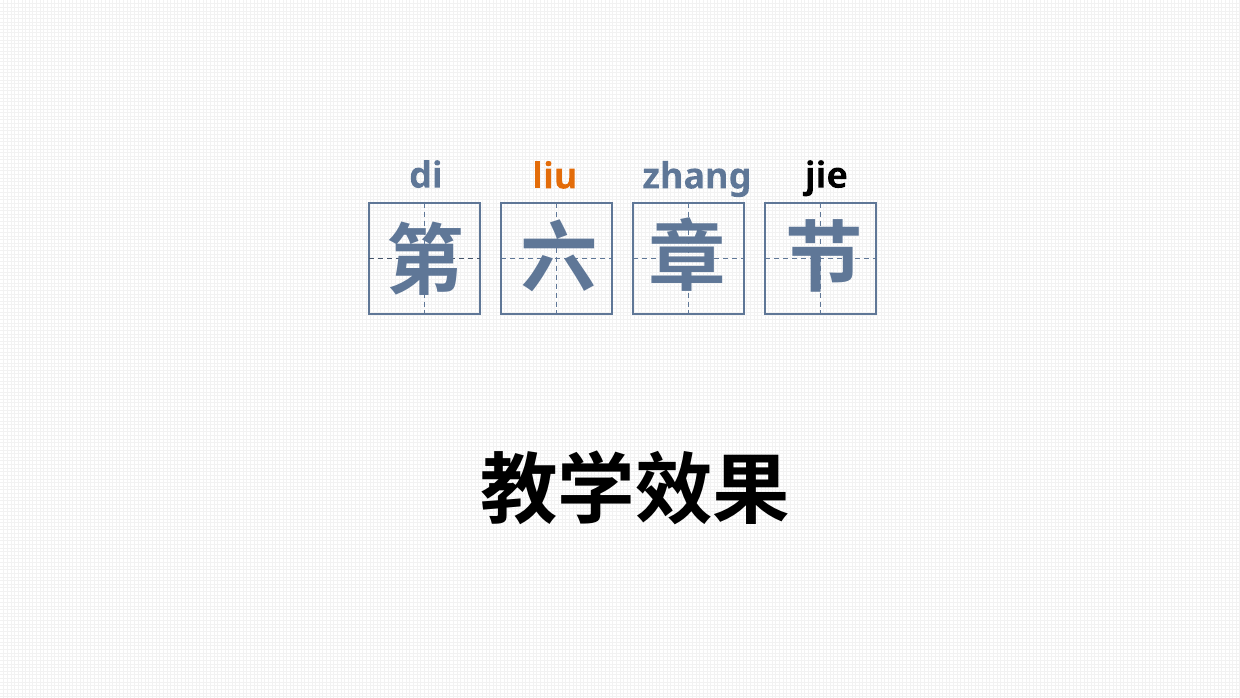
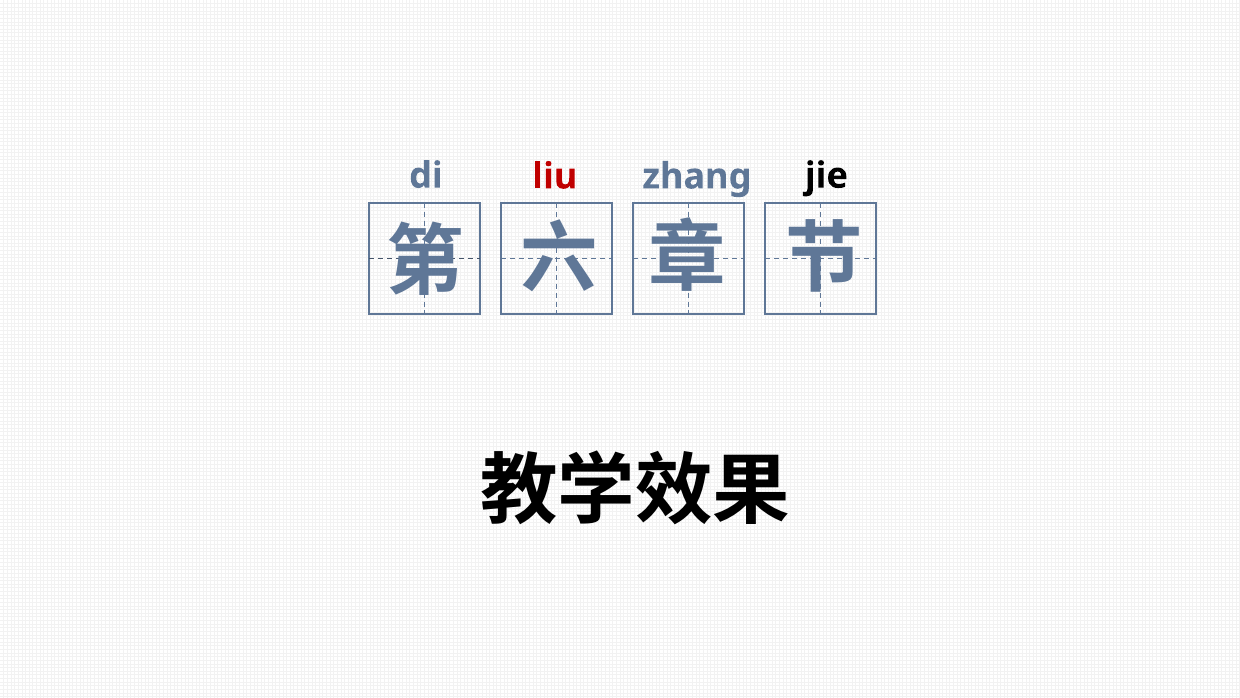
liu colour: orange -> red
